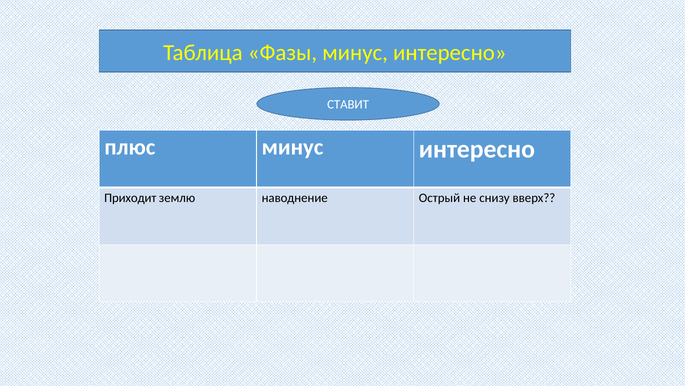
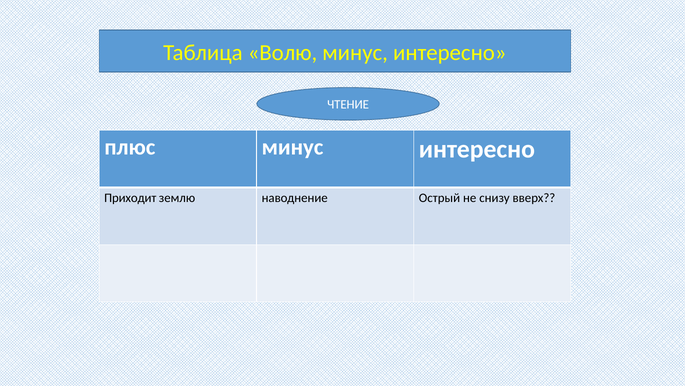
Фазы: Фазы -> Волю
СТАВИТ: СТАВИТ -> ЧТЕНИЕ
